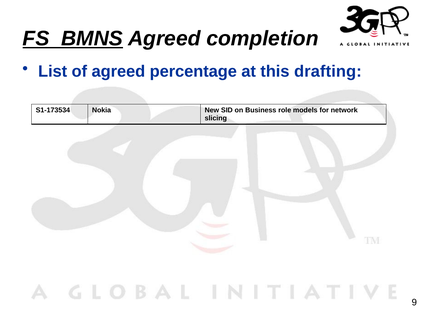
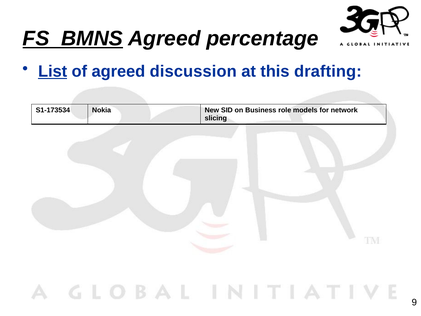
completion: completion -> percentage
List underline: none -> present
percentage: percentage -> discussion
